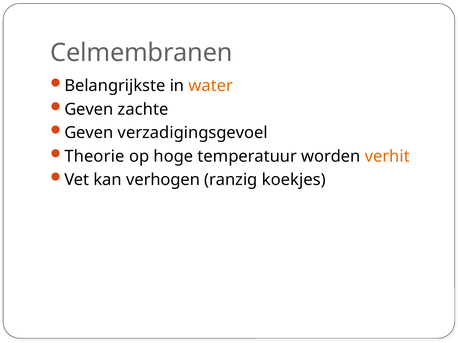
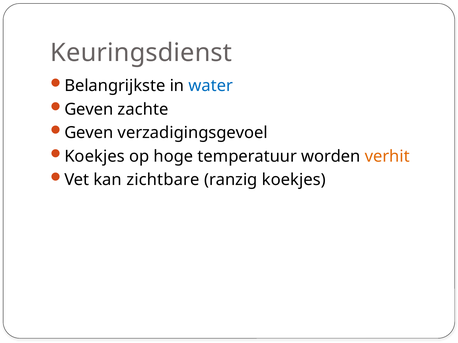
Celmembranen: Celmembranen -> Keuringsdienst
water colour: orange -> blue
Theorie at (94, 156): Theorie -> Koekjes
verhogen: verhogen -> zichtbare
